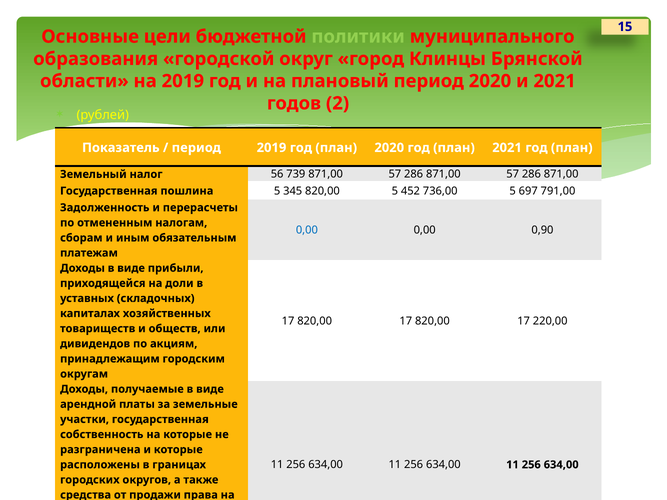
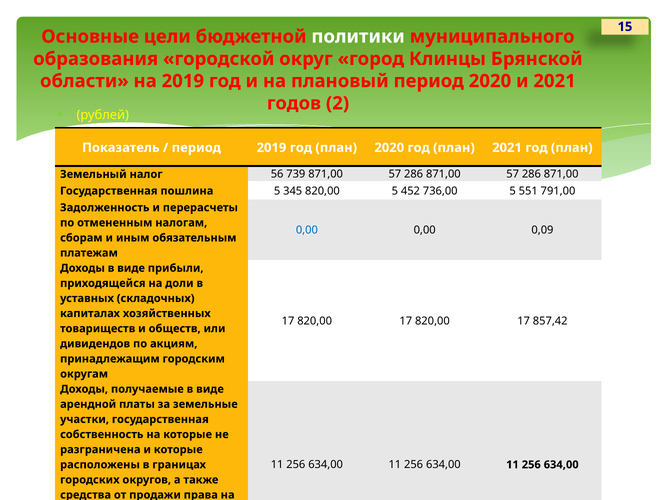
политики colour: light green -> white
697: 697 -> 551
0,90: 0,90 -> 0,09
220,00: 220,00 -> 857,42
